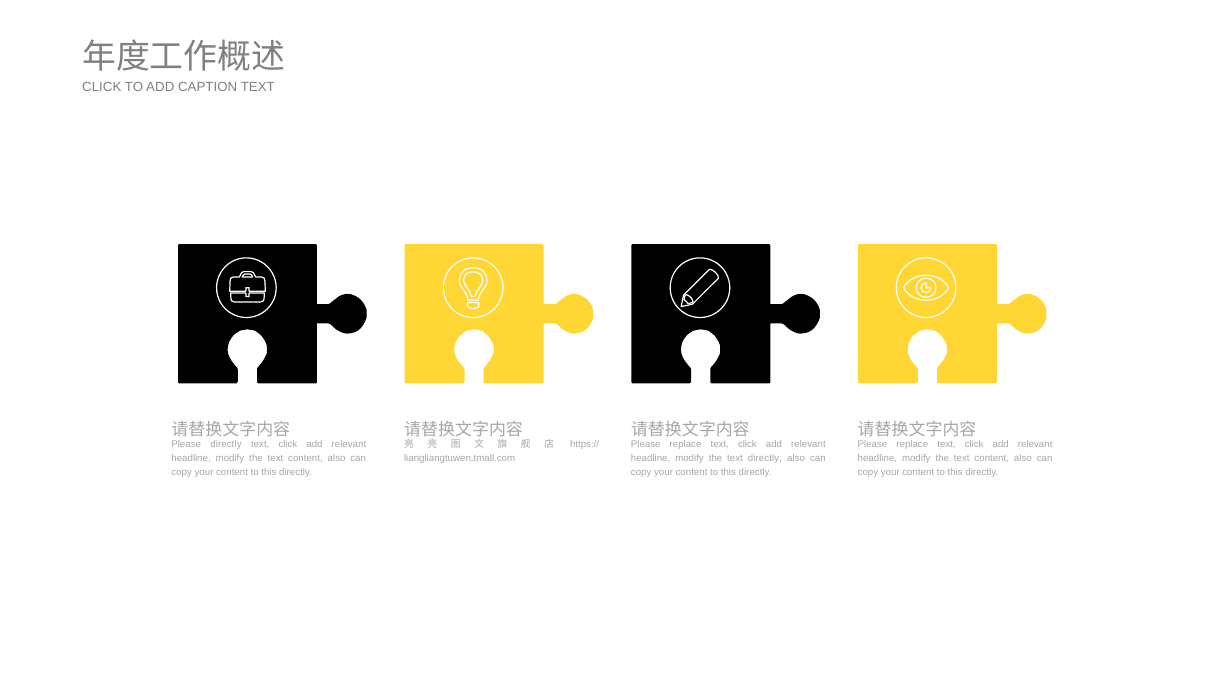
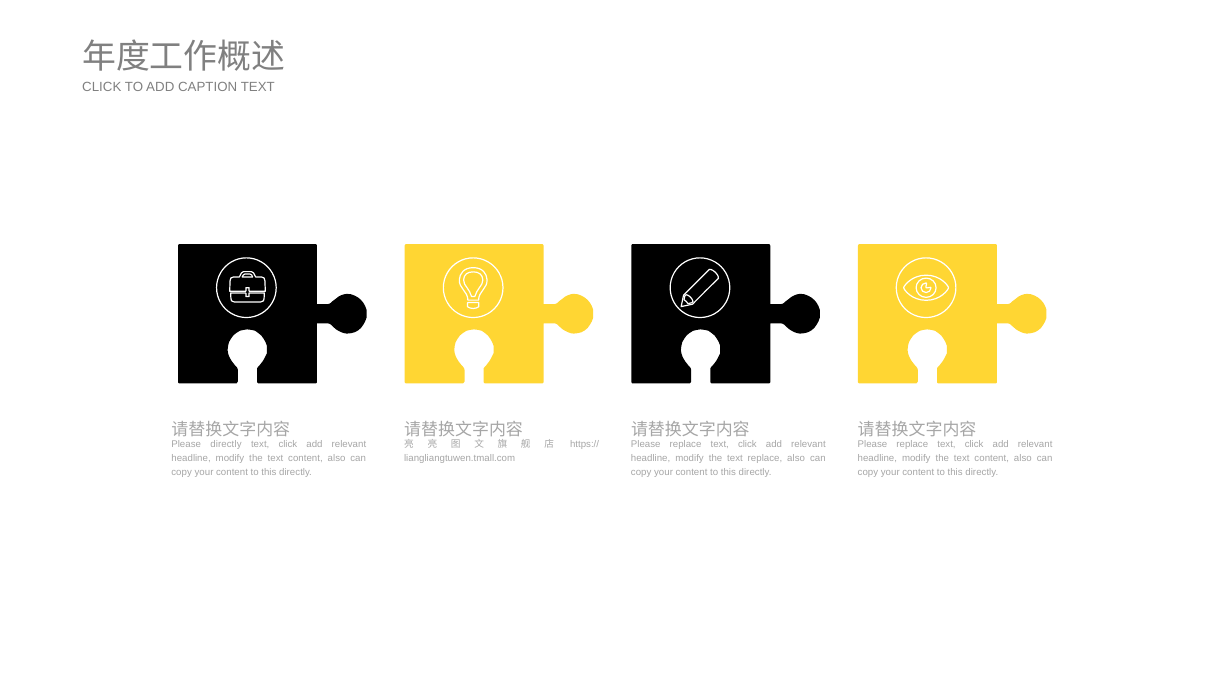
text directly: directly -> replace
